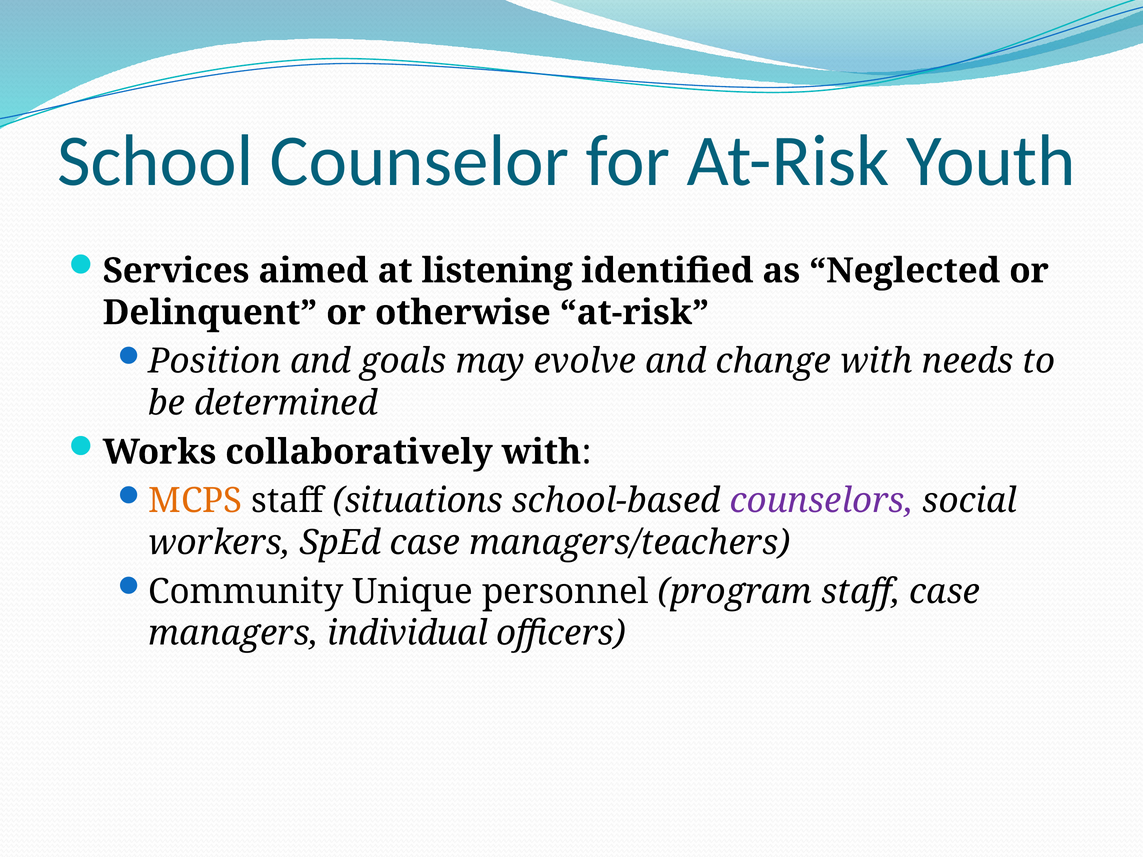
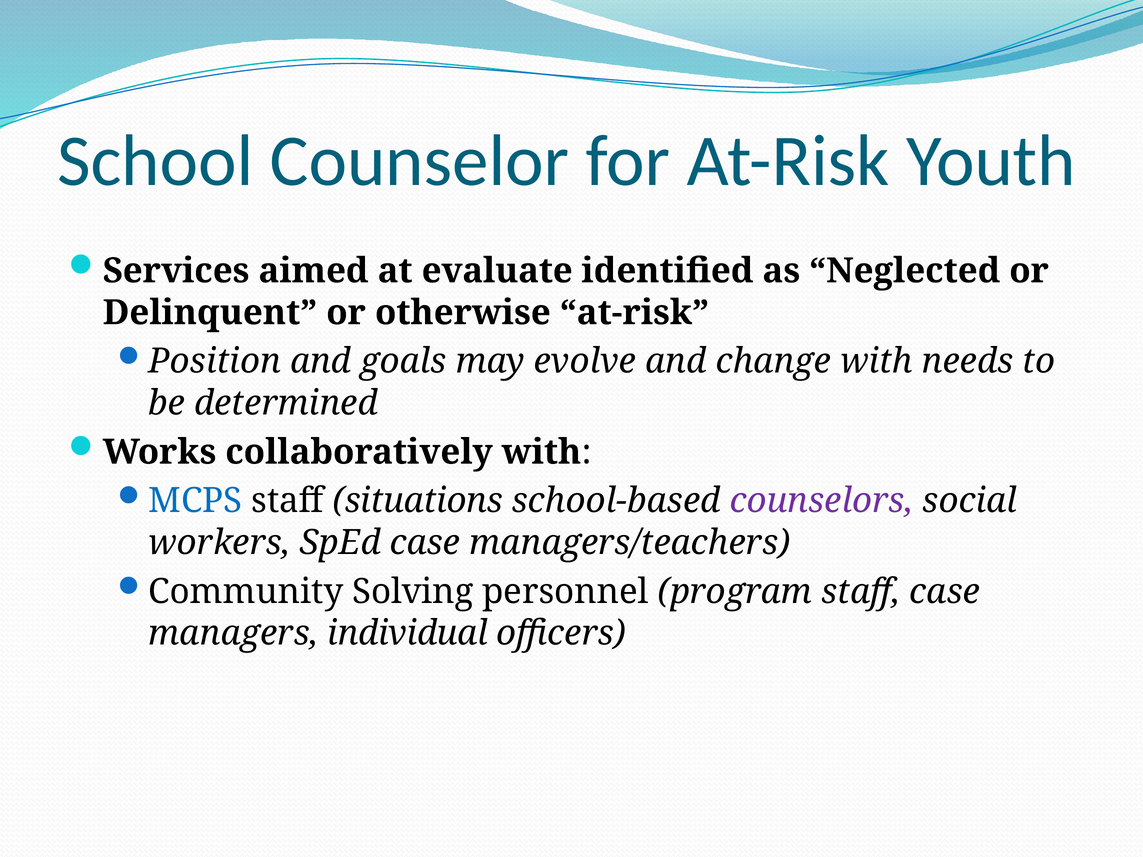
listening: listening -> evaluate
MCPS colour: orange -> blue
Unique: Unique -> Solving
